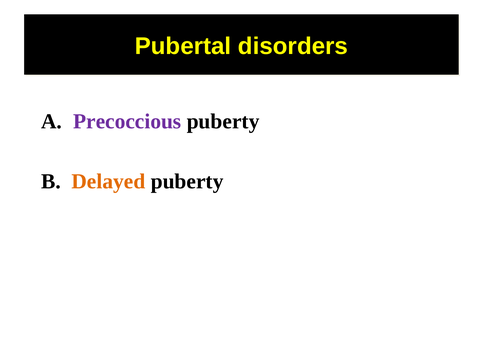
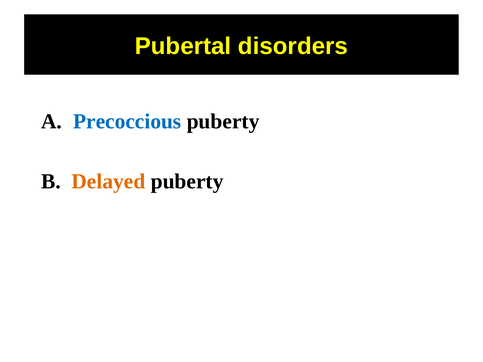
Precoccious colour: purple -> blue
